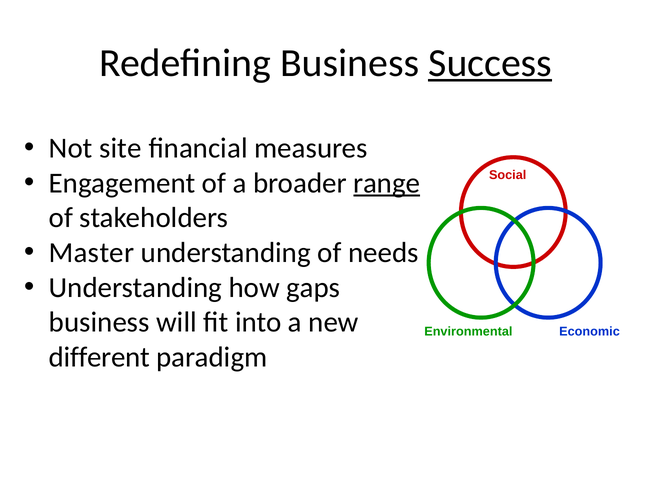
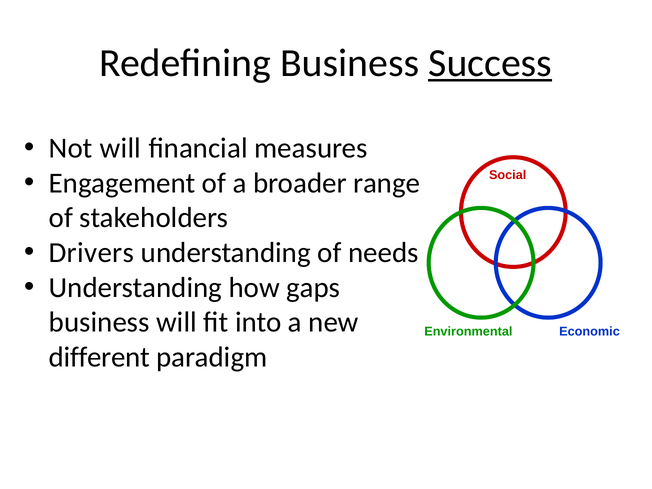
Not site: site -> will
range underline: present -> none
Master: Master -> Drivers
